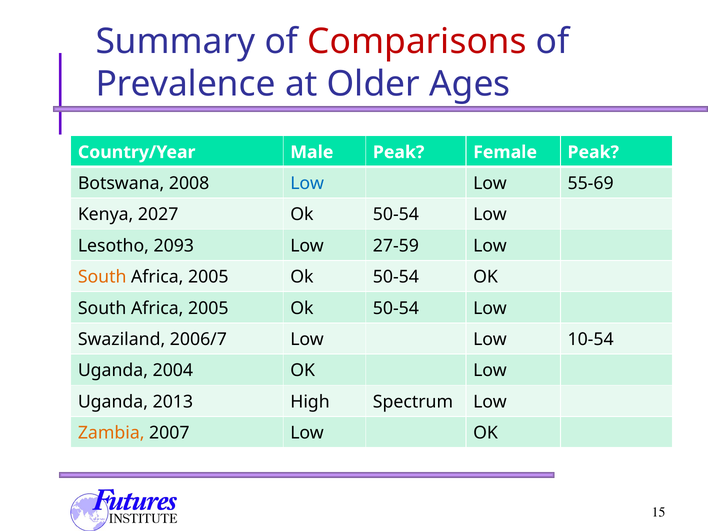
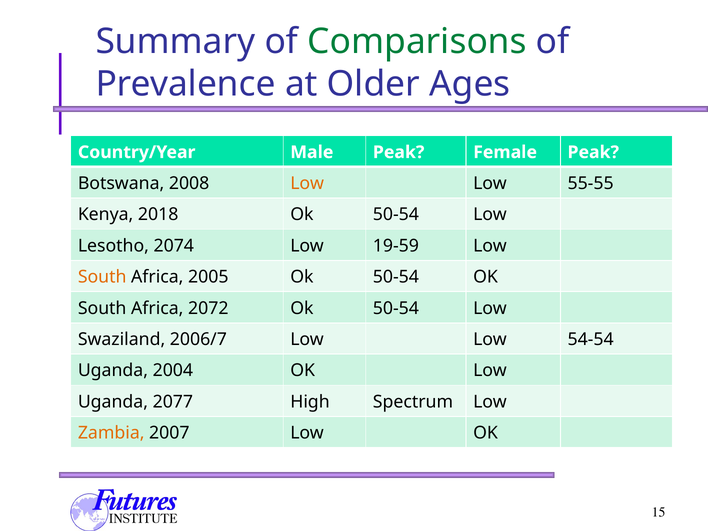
Comparisons colour: red -> green
Low at (307, 183) colour: blue -> orange
55-69: 55-69 -> 55-55
2027: 2027 -> 2018
2093: 2093 -> 2074
27-59: 27-59 -> 19-59
2005 at (208, 308): 2005 -> 2072
10-54: 10-54 -> 54-54
2013: 2013 -> 2077
